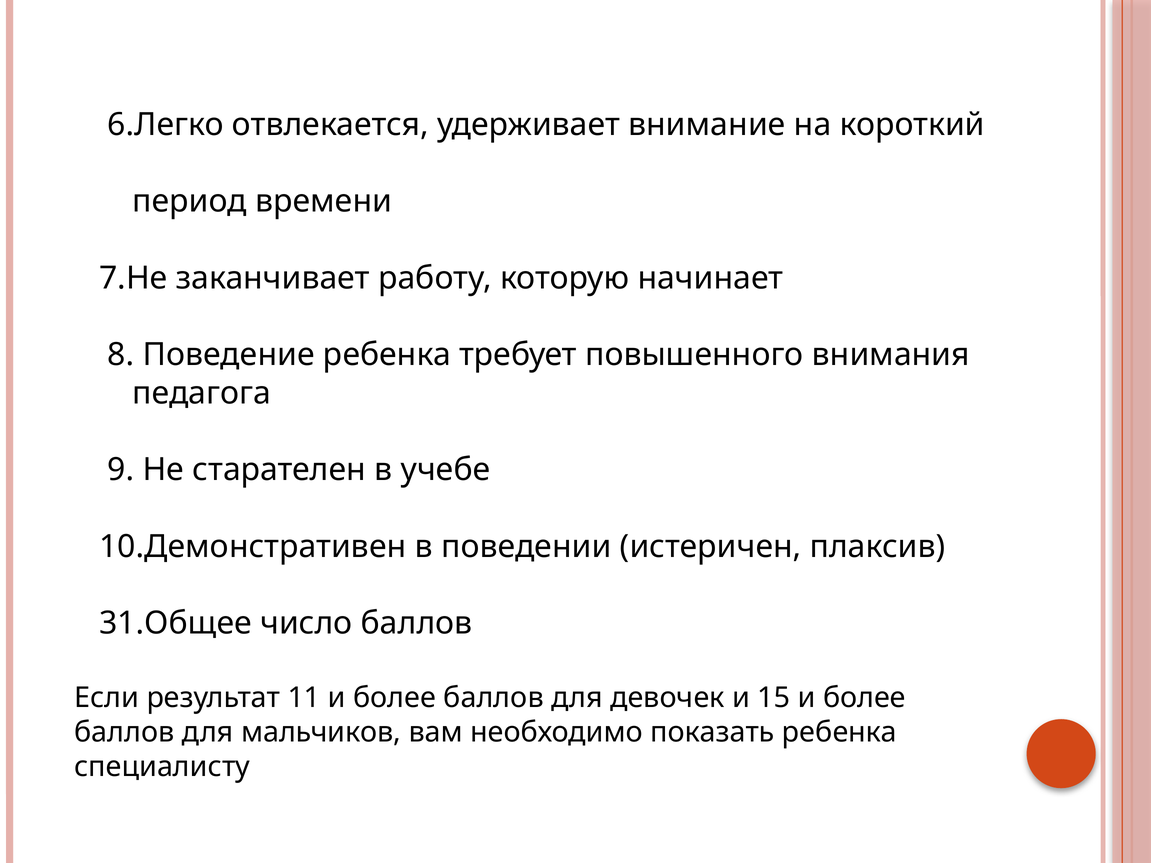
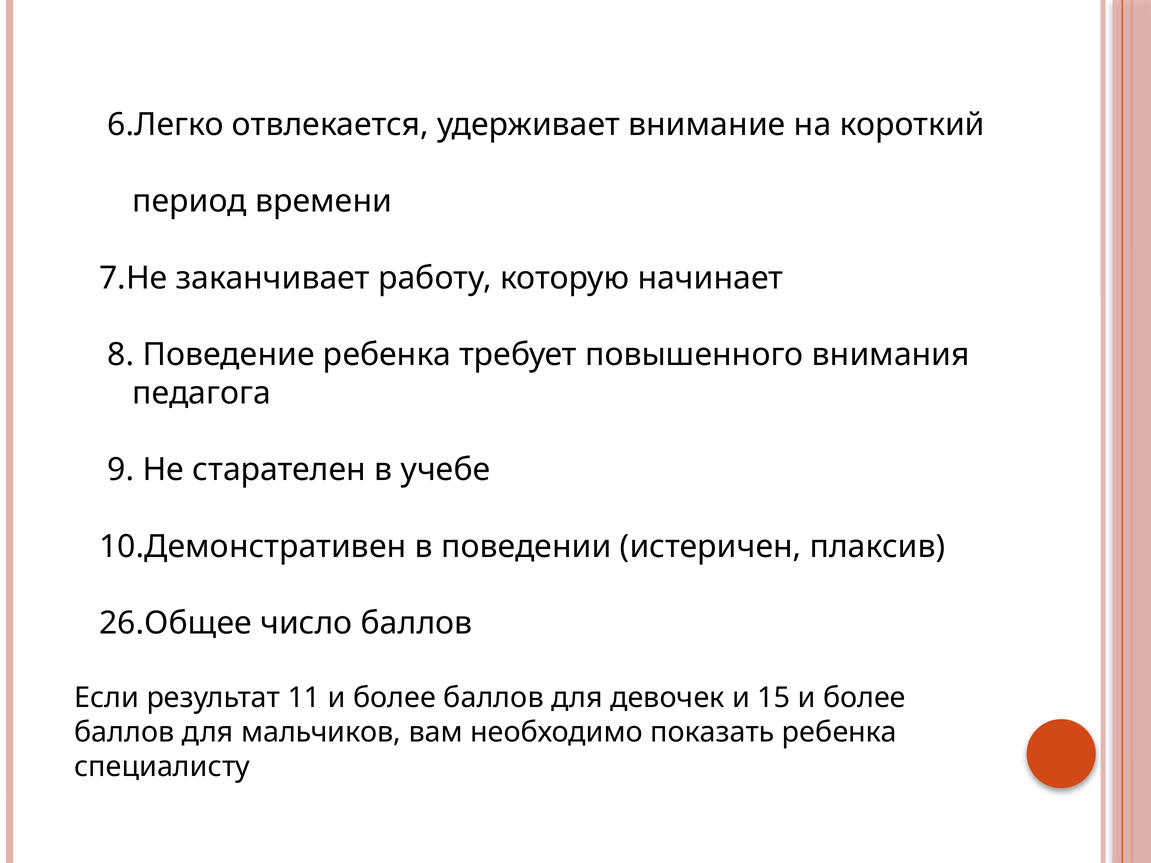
31.Общее: 31.Общее -> 26.Общее
